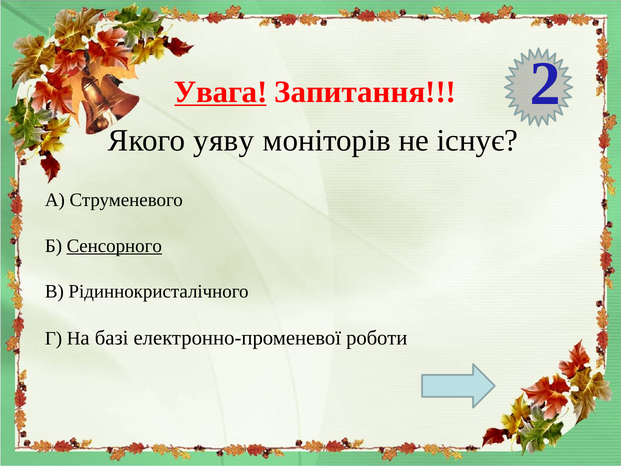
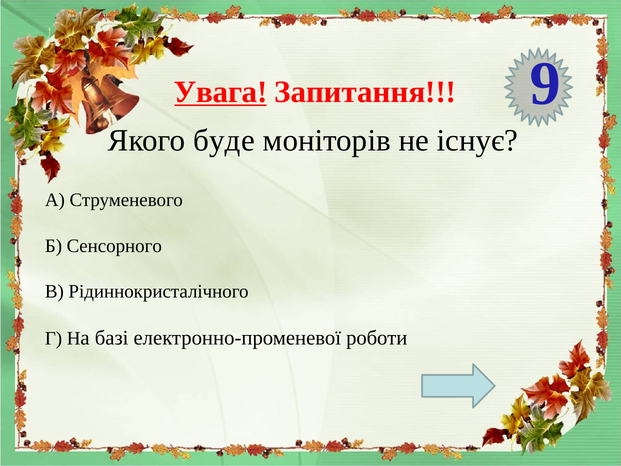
2: 2 -> 9
уяву: уяву -> буде
Сенсорного underline: present -> none
